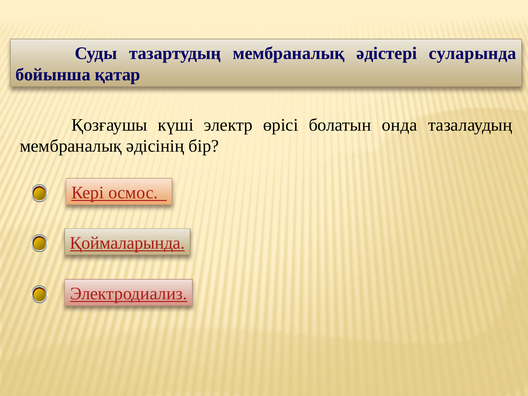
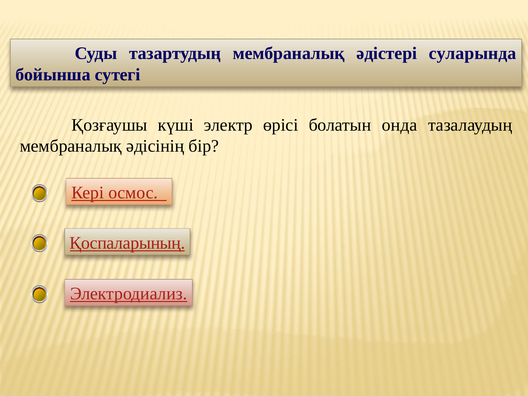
қатар: қатар -> сутегі
Қоймаларында: Қоймаларында -> Қоспаларының
